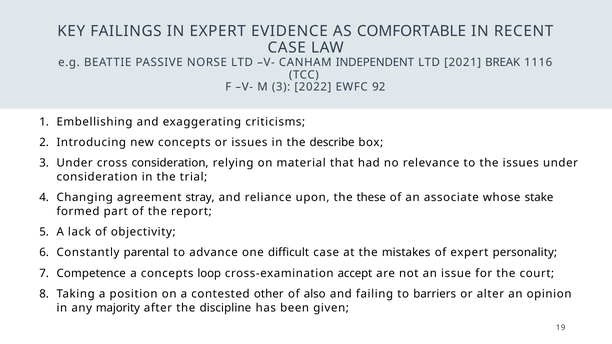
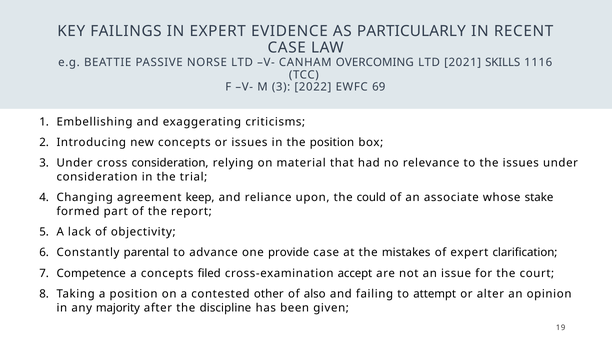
COMFORTABLE: COMFORTABLE -> PARTICULARLY
INDEPENDENT: INDEPENDENT -> OVERCOMING
BREAK: BREAK -> SKILLS
92: 92 -> 69
the describe: describe -> position
stray: stray -> keep
these: these -> could
difficult: difficult -> provide
personality: personality -> clarification
loop: loop -> filed
barriers: barriers -> attempt
